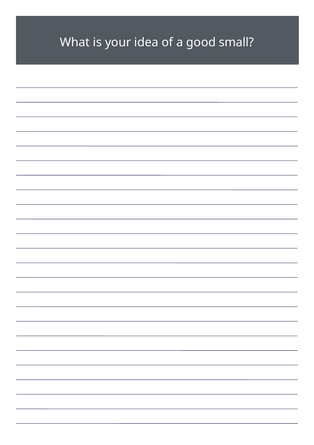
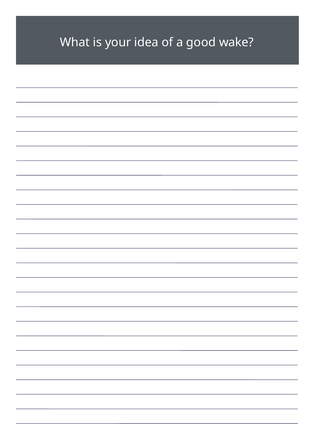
small: small -> wake
